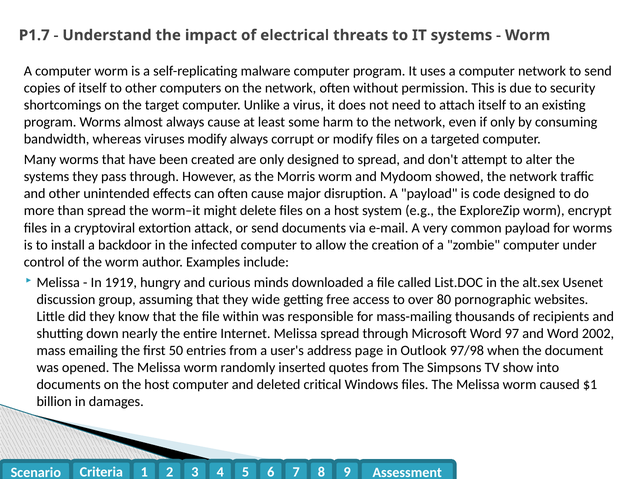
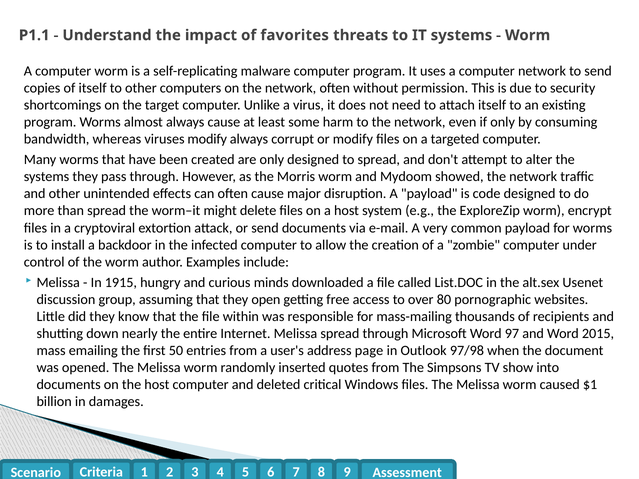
P1.7: P1.7 -> P1.1
electrical: electrical -> favorites
1919: 1919 -> 1915
wide: wide -> open
2002: 2002 -> 2015
